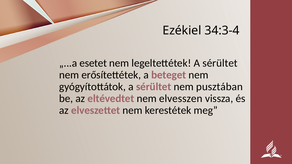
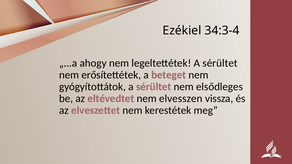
esetet: esetet -> ahogy
pusztában: pusztában -> elsődleges
